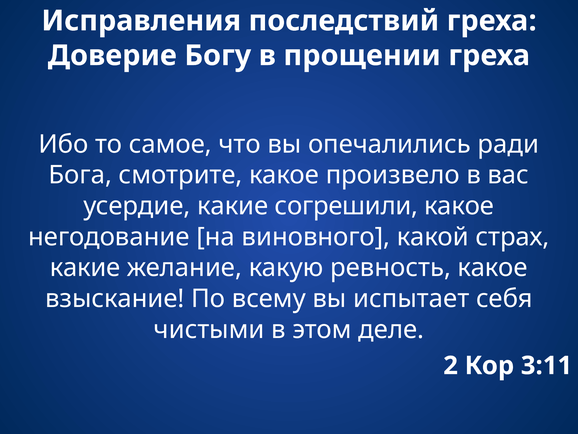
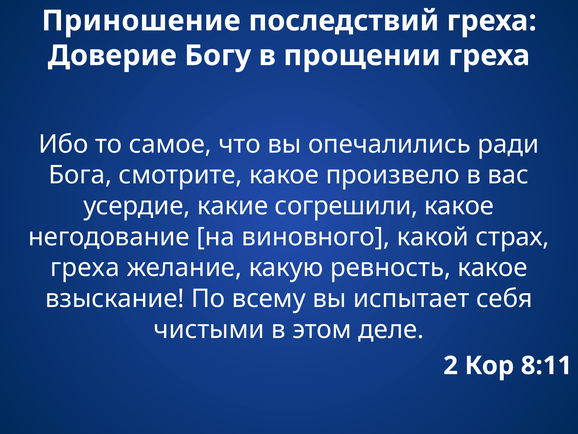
Исправления: Исправления -> Приношение
какие at (85, 268): какие -> греха
3:11: 3:11 -> 8:11
